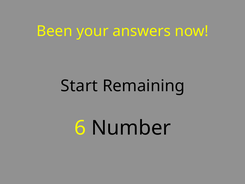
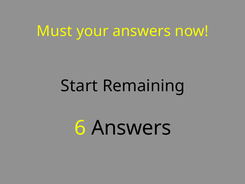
Been: Been -> Must
6 Number: Number -> Answers
